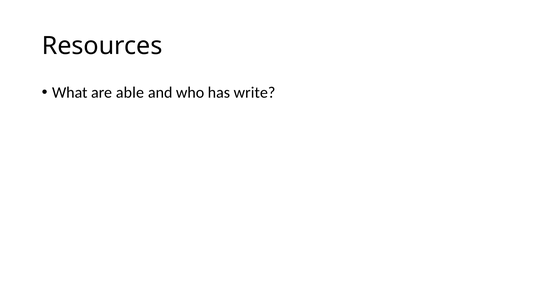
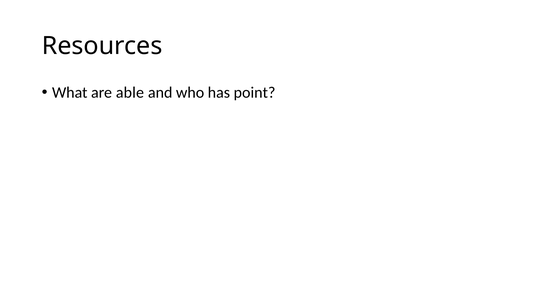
write: write -> point
